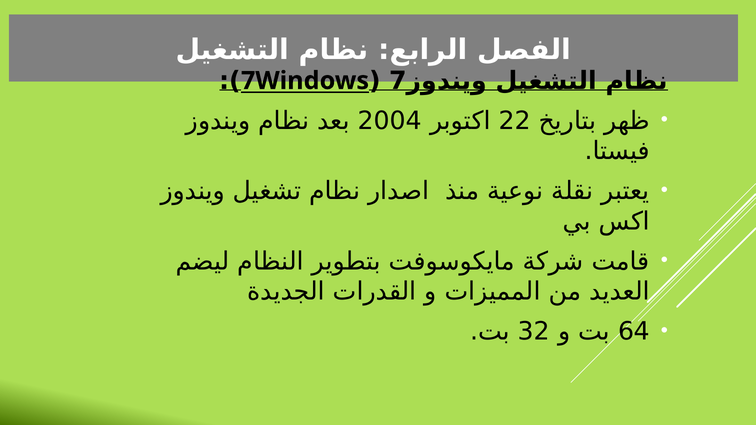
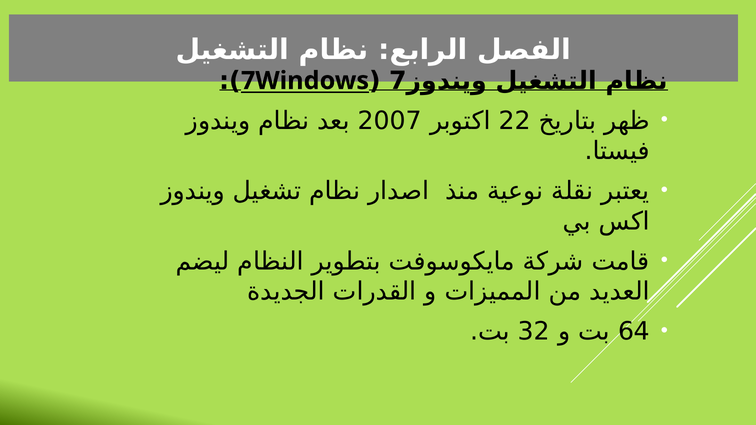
2004: 2004 -> 2007
